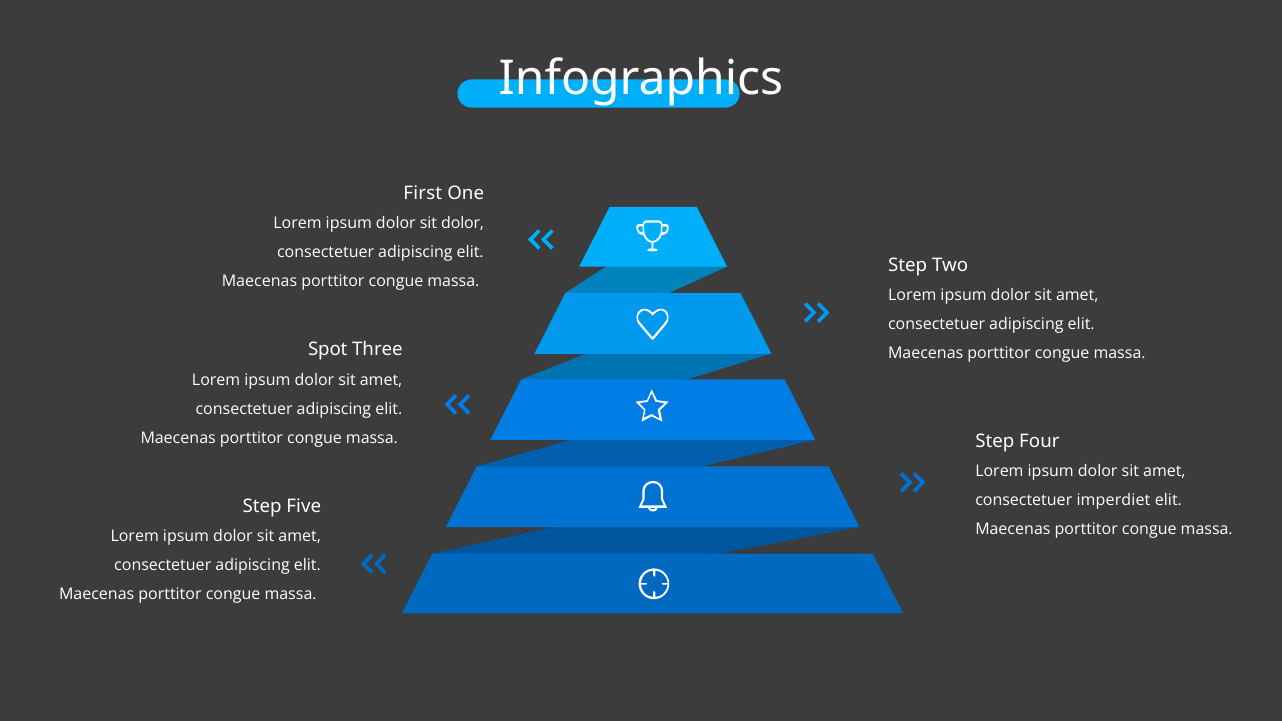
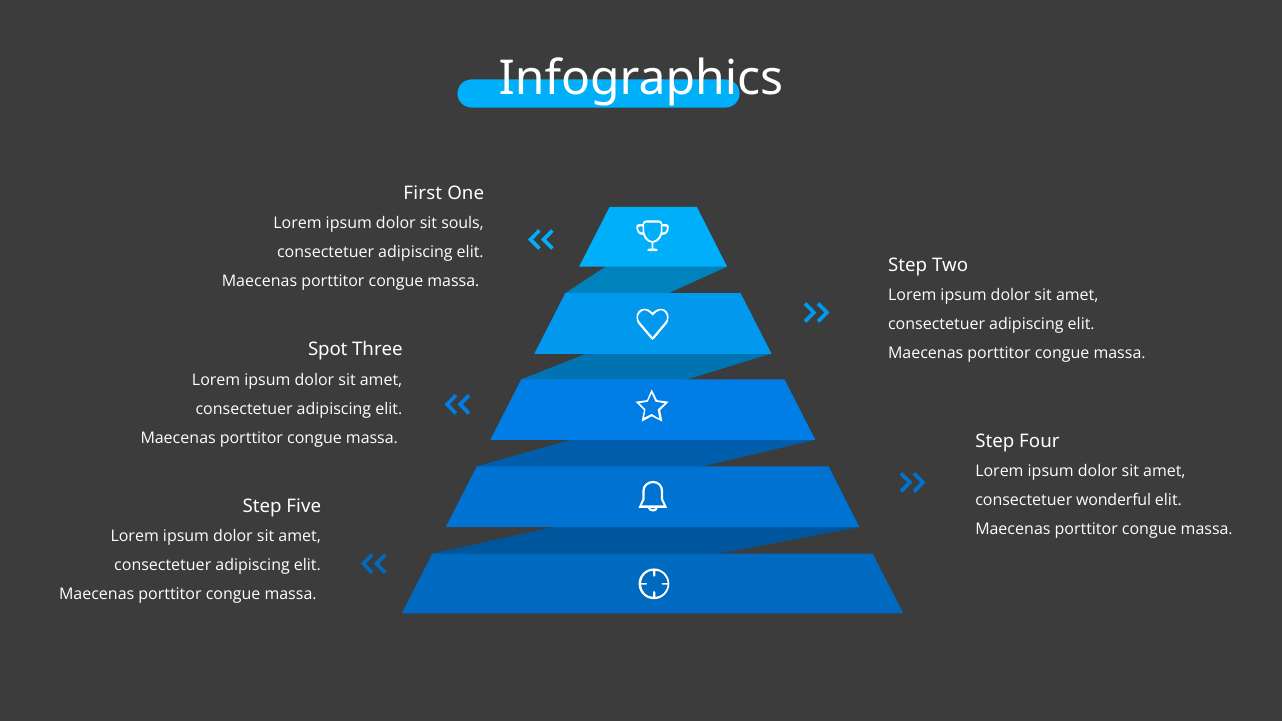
sit dolor: dolor -> souls
imperdiet: imperdiet -> wonderful
